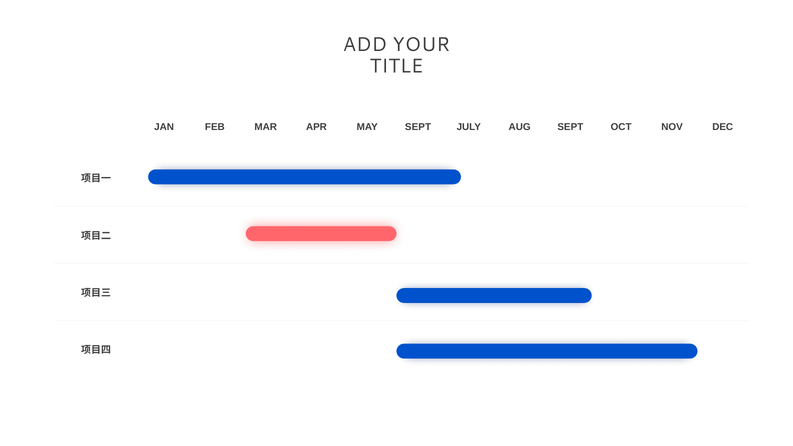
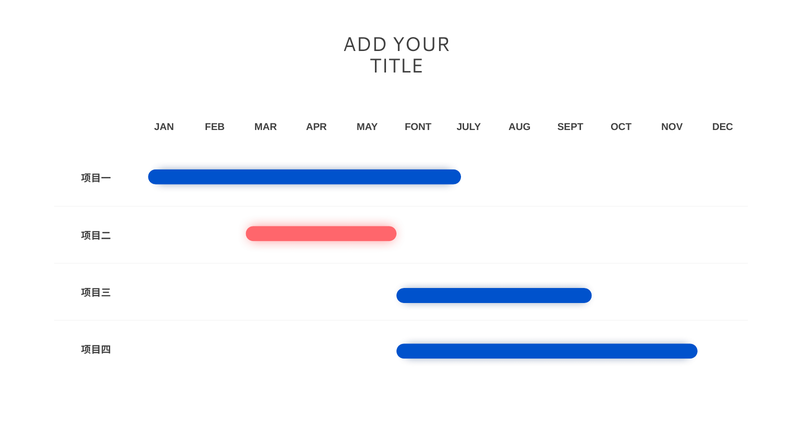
MAY SEPT: SEPT -> FONT
